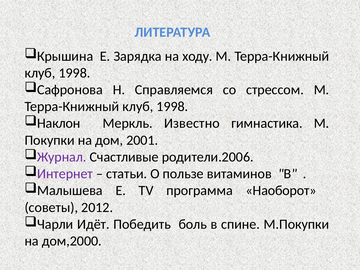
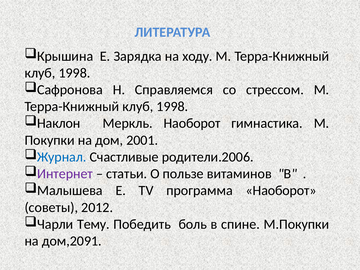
Меркль Известно: Известно -> Наоборот
Журнал colour: purple -> blue
Идёт: Идёт -> Тему
дом,2000: дом,2000 -> дом,2091
